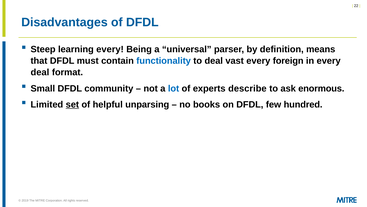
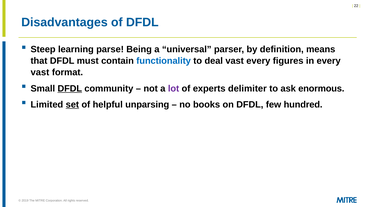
learning every: every -> parse
foreign: foreign -> figures
deal at (40, 72): deal -> vast
DFDL at (70, 88) underline: none -> present
lot colour: blue -> purple
describe: describe -> delimiter
